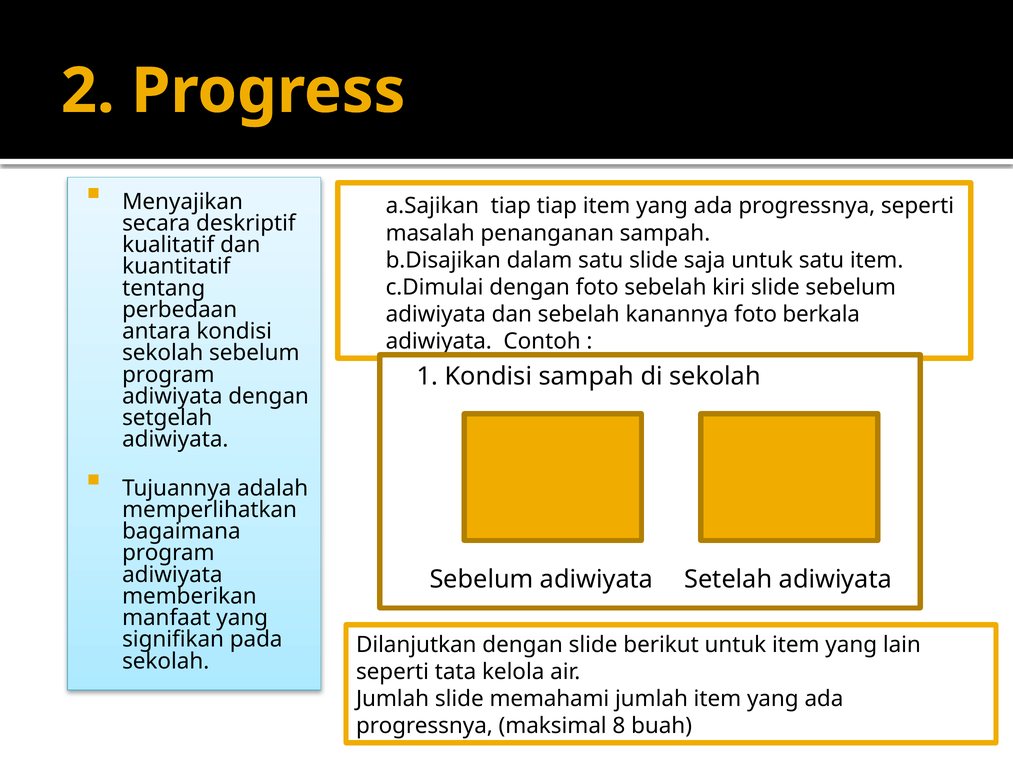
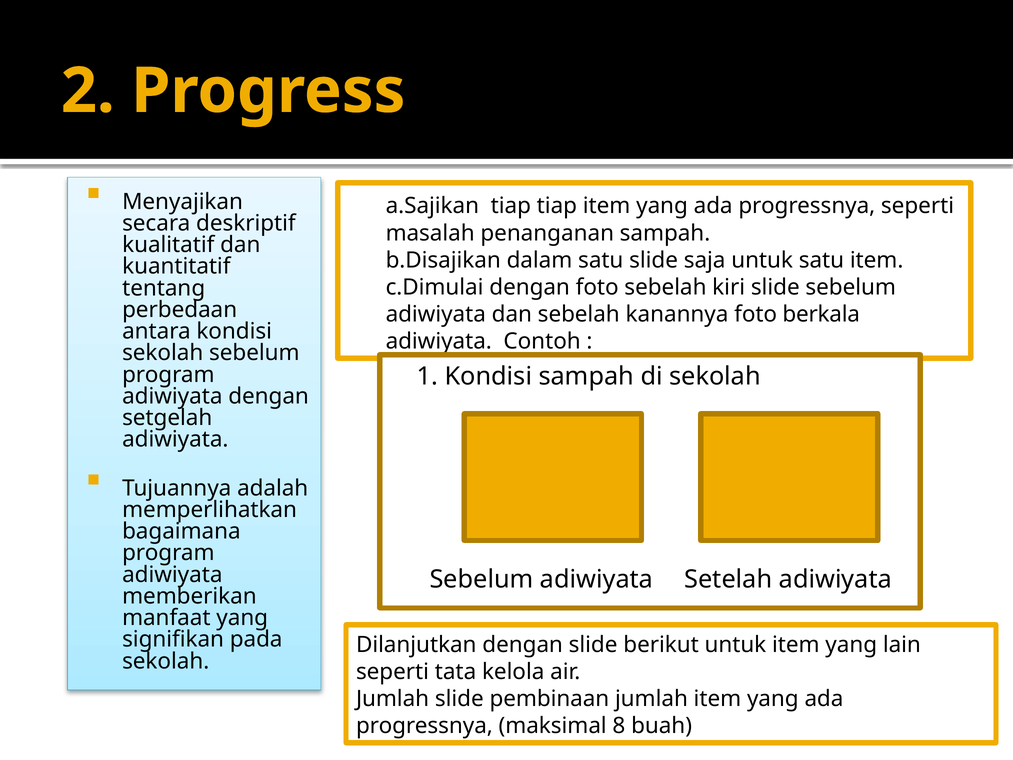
memahami: memahami -> pembinaan
